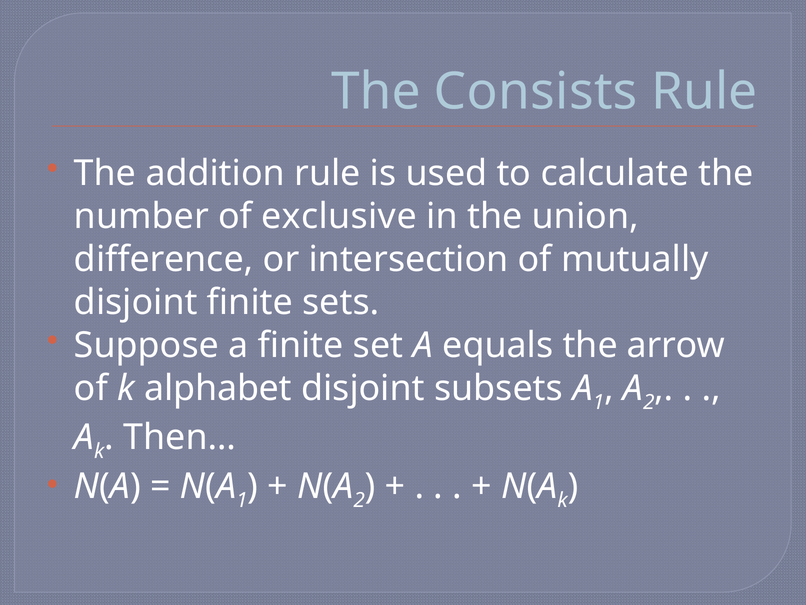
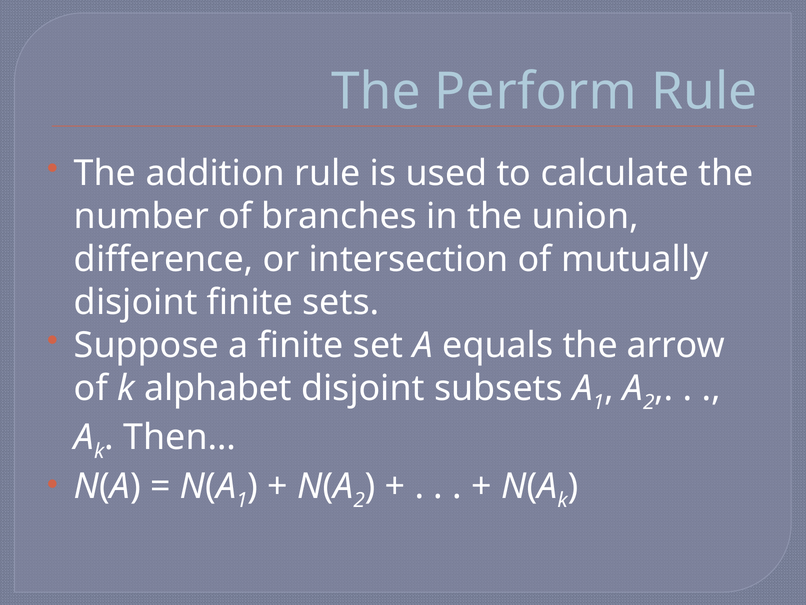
Consists: Consists -> Perform
exclusive: exclusive -> branches
